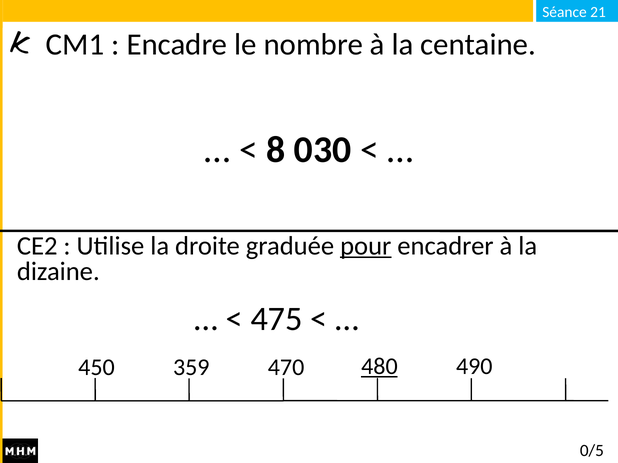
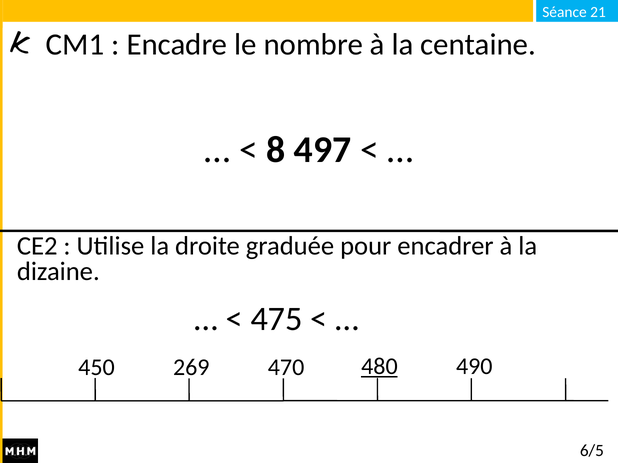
030: 030 -> 497
pour underline: present -> none
359: 359 -> 269
0/5: 0/5 -> 6/5
